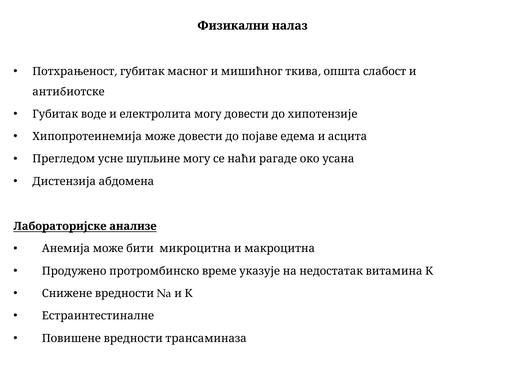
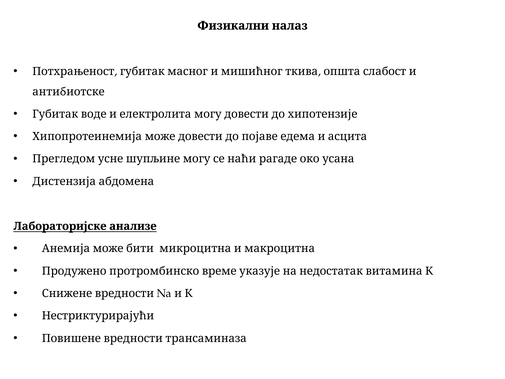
Естраинтестиналне: Естраинтестиналне -> Нестриктурирајући
